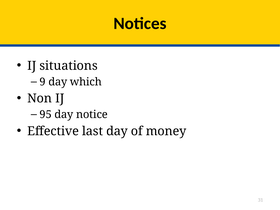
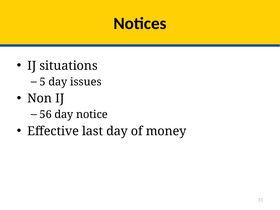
9: 9 -> 5
which: which -> issues
95: 95 -> 56
